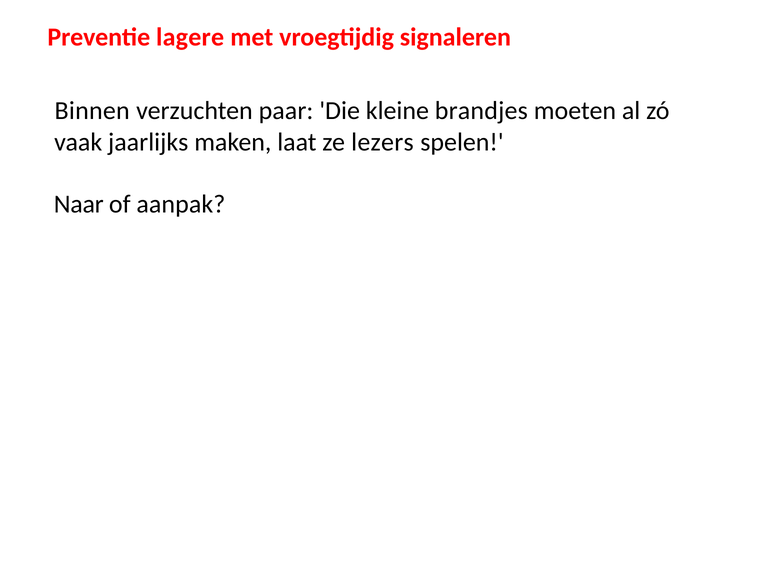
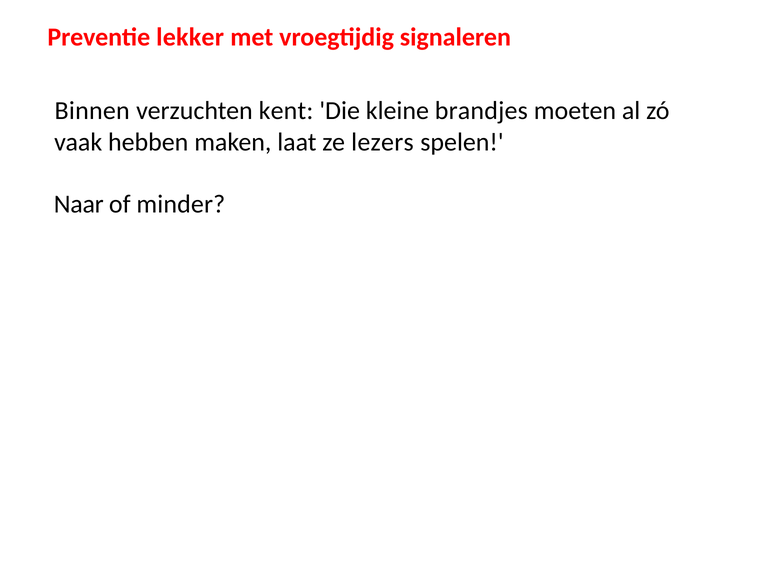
lagere: lagere -> lekker
paar: paar -> kent
jaarlijks: jaarlijks -> hebben
aanpak: aanpak -> minder
